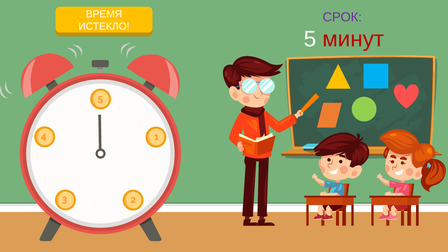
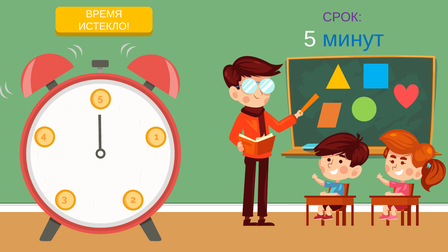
минут colour: red -> blue
